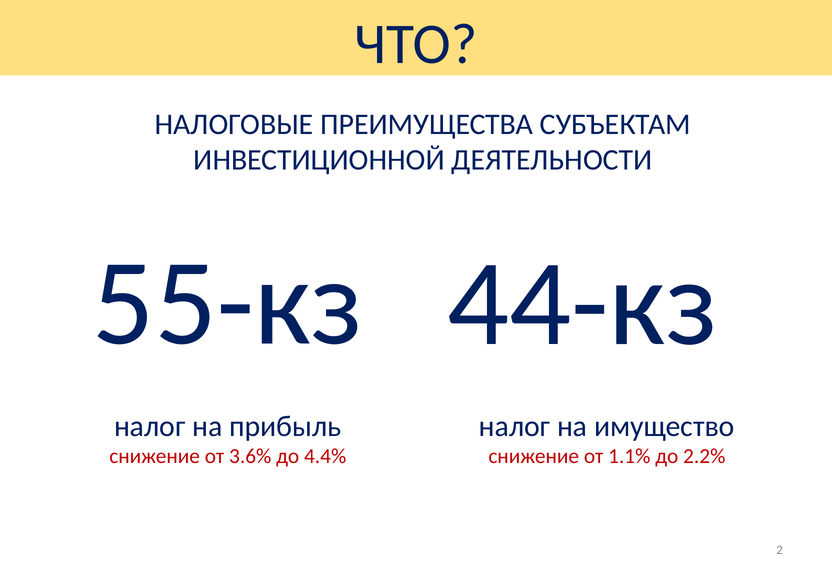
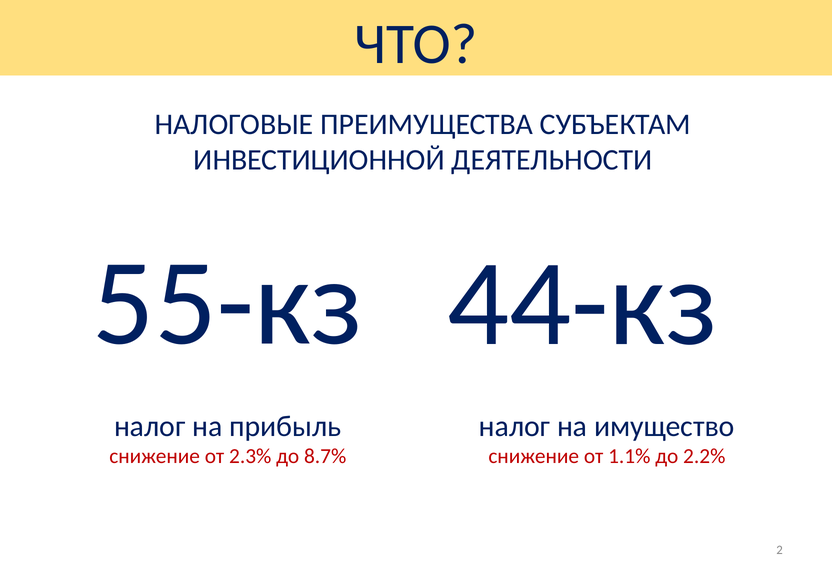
3.6%: 3.6% -> 2.3%
4.4%: 4.4% -> 8.7%
